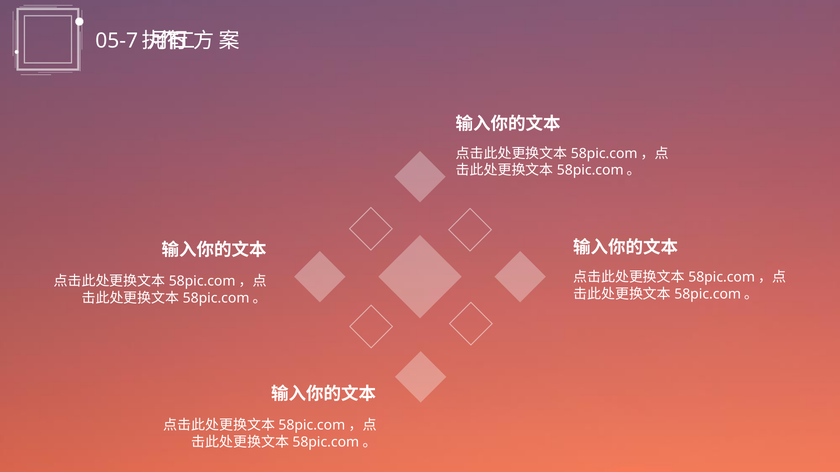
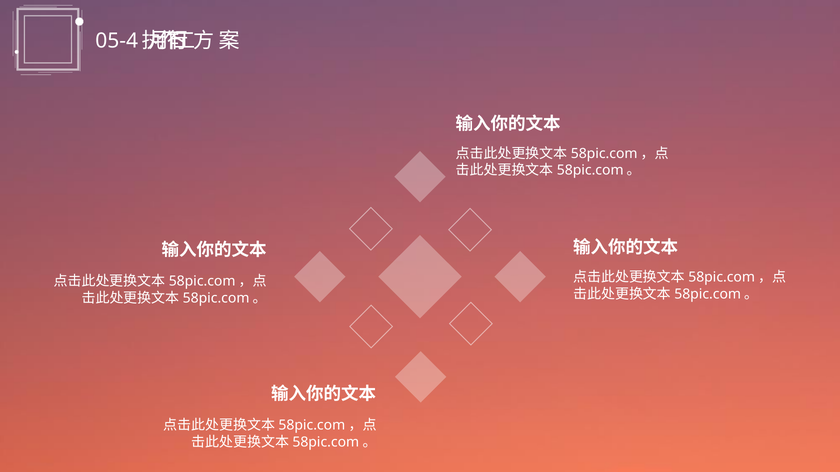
05-7: 05-7 -> 05-4
